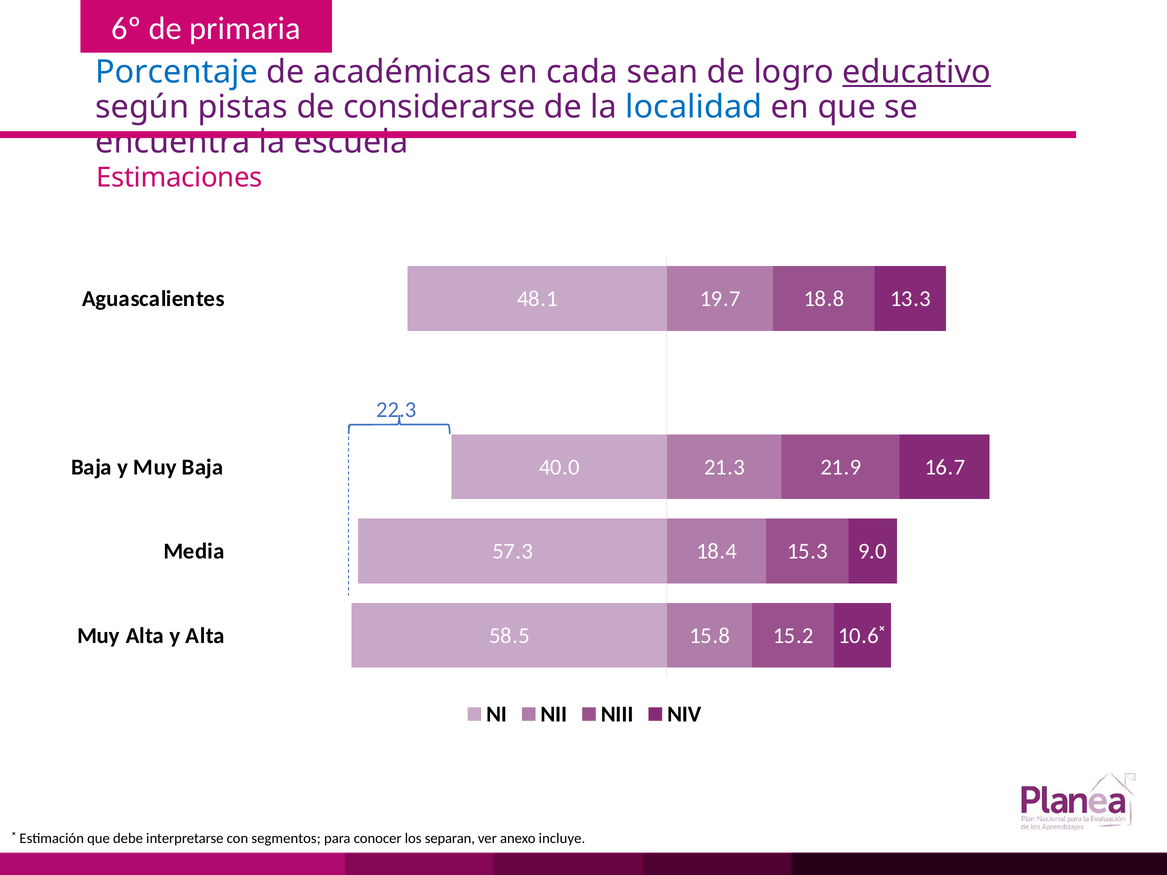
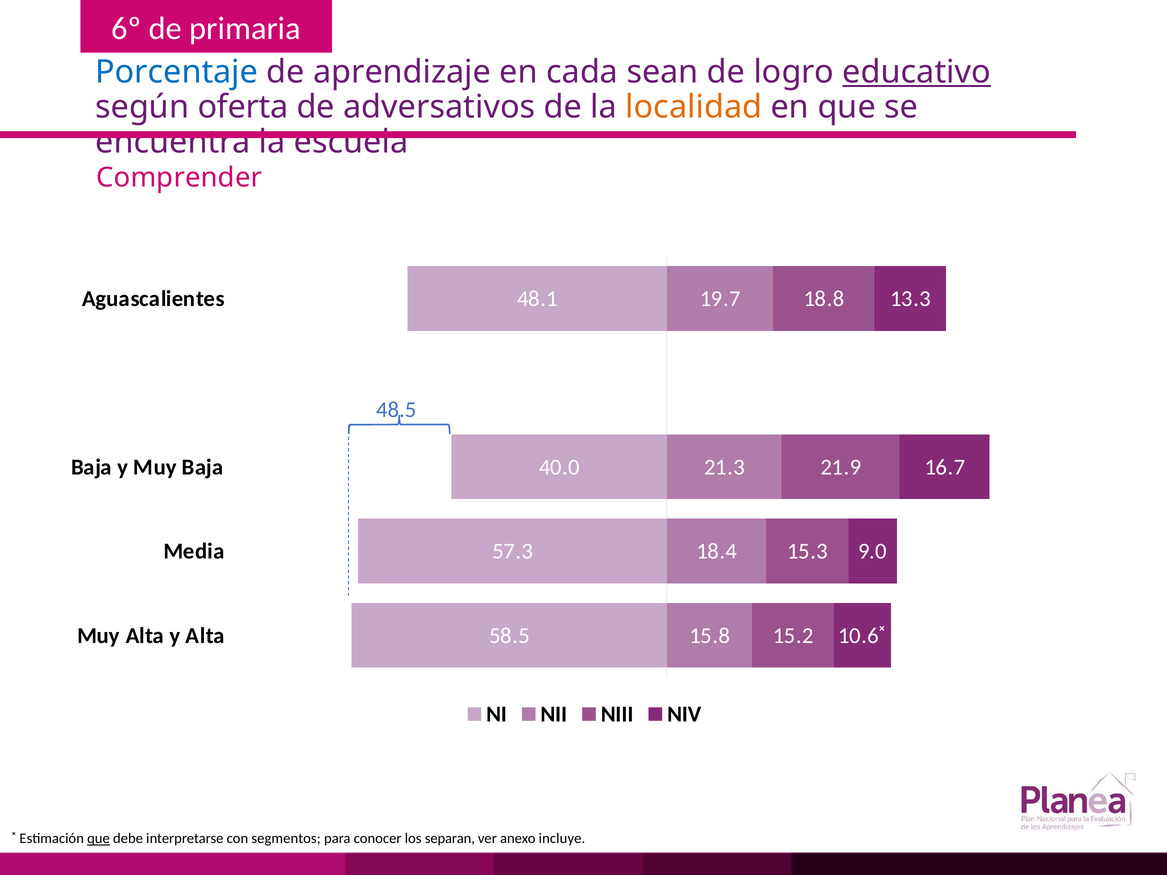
académicas: académicas -> aprendizaje
pistas: pistas -> oferta
considerarse: considerarse -> adversativos
localidad colour: blue -> orange
Estimaciones: Estimaciones -> Comprender
22.3: 22.3 -> 48.5
que at (98, 839) underline: none -> present
